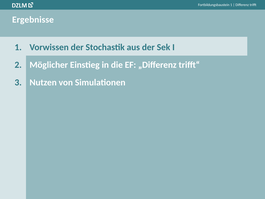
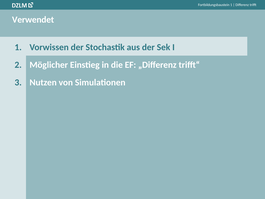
Ergebnisse: Ergebnisse -> Verwendet
